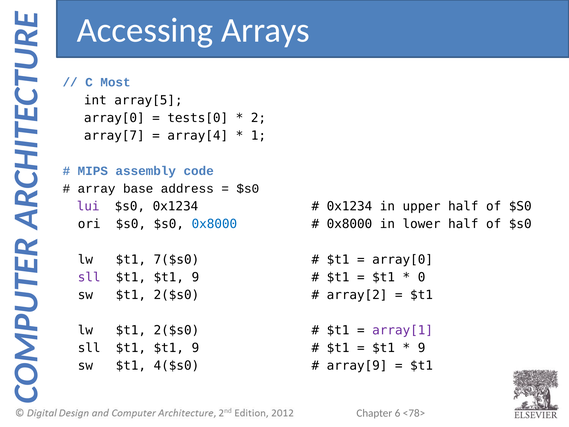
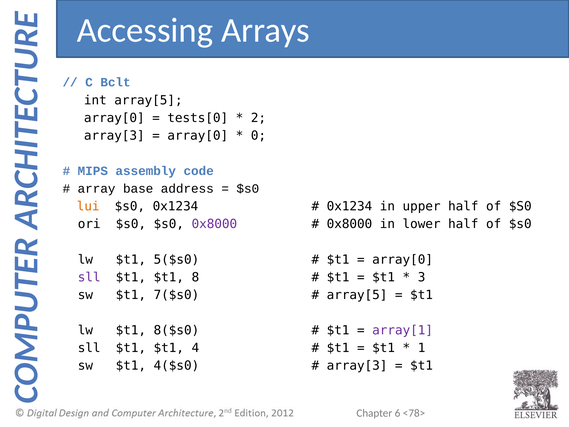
Most: Most -> Bclt
array[7 at (114, 136): array[7 -> array[3
array[4 at (198, 136): array[4 -> array[0
1: 1 -> 0
lui colour: purple -> orange
0x8000 at (214, 224) colour: blue -> purple
7($s0: 7($s0 -> 5($s0
9 at (195, 277): 9 -> 8
0: 0 -> 3
sw $t1 2($s0: 2($s0 -> 7($s0
array[2 at (357, 295): array[2 -> array[5
lw $t1 2($s0: 2($s0 -> 8($s0
9 at (195, 348): 9 -> 4
9 at (422, 348): 9 -> 1
array[9 at (357, 366): array[9 -> array[3
